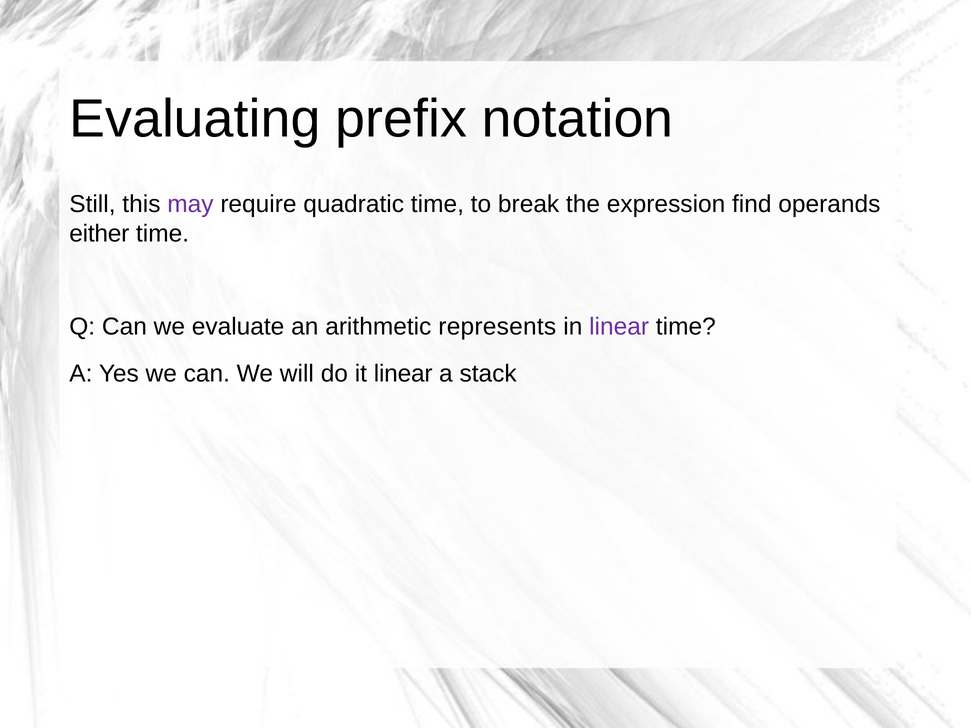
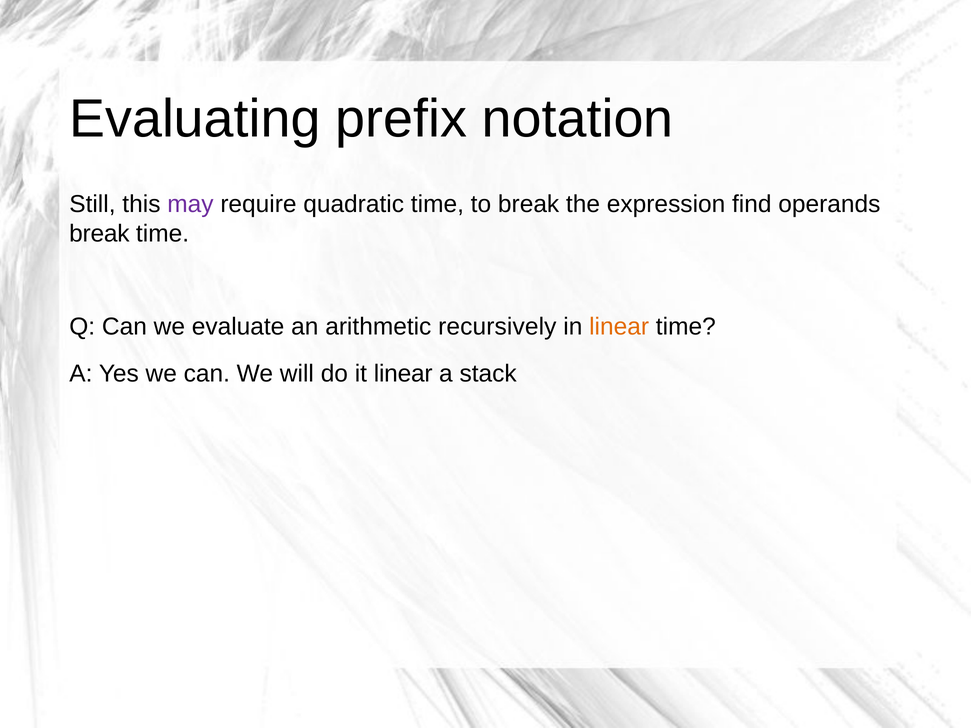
either at (99, 234): either -> break
represents: represents -> recursively
linear at (619, 327) colour: purple -> orange
